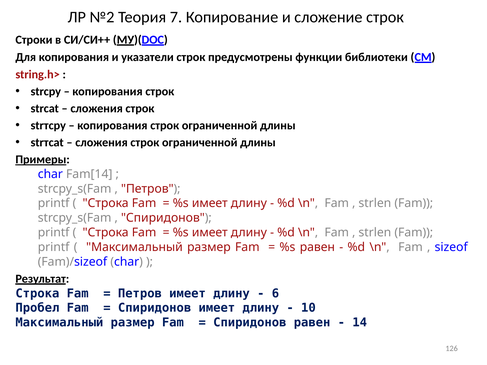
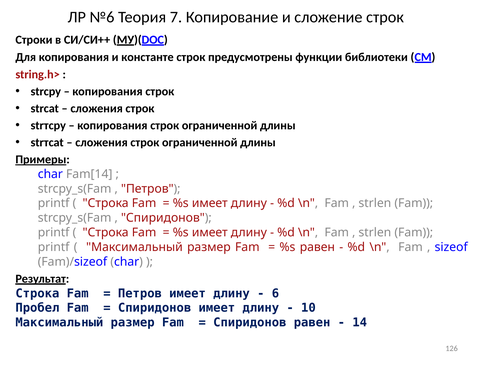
№2: №2 -> №6
указатели: указатели -> константе
